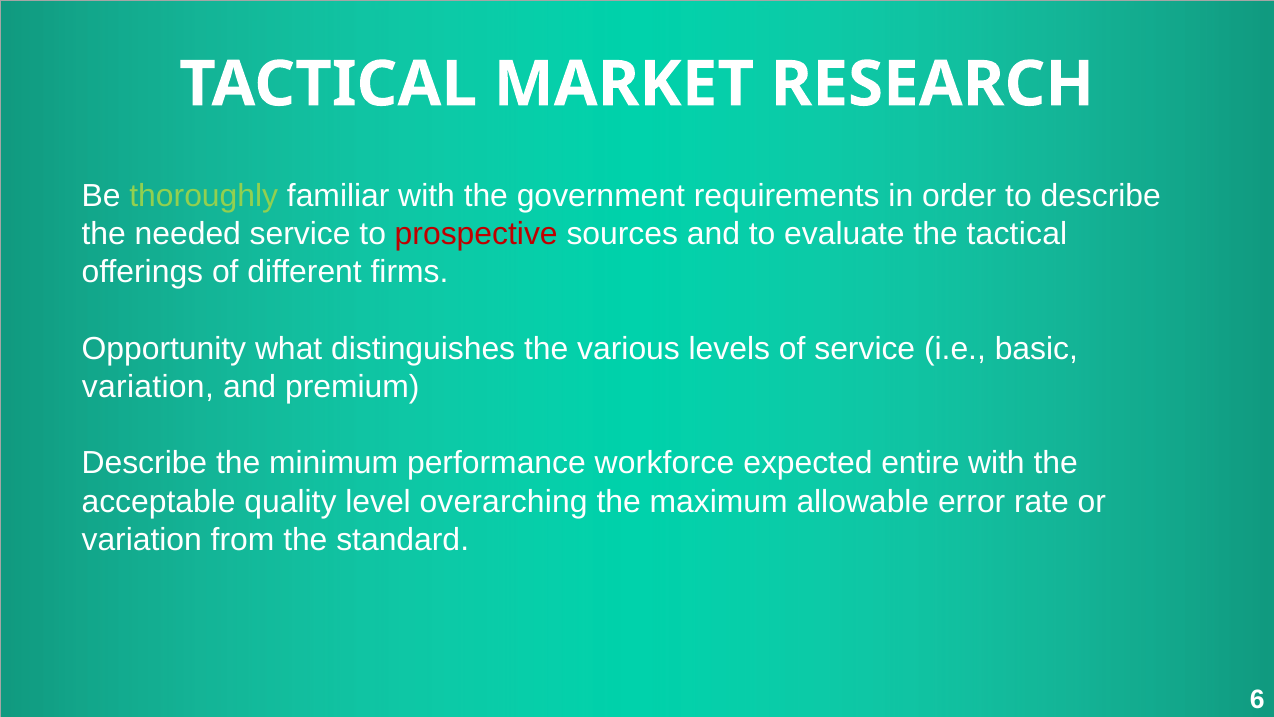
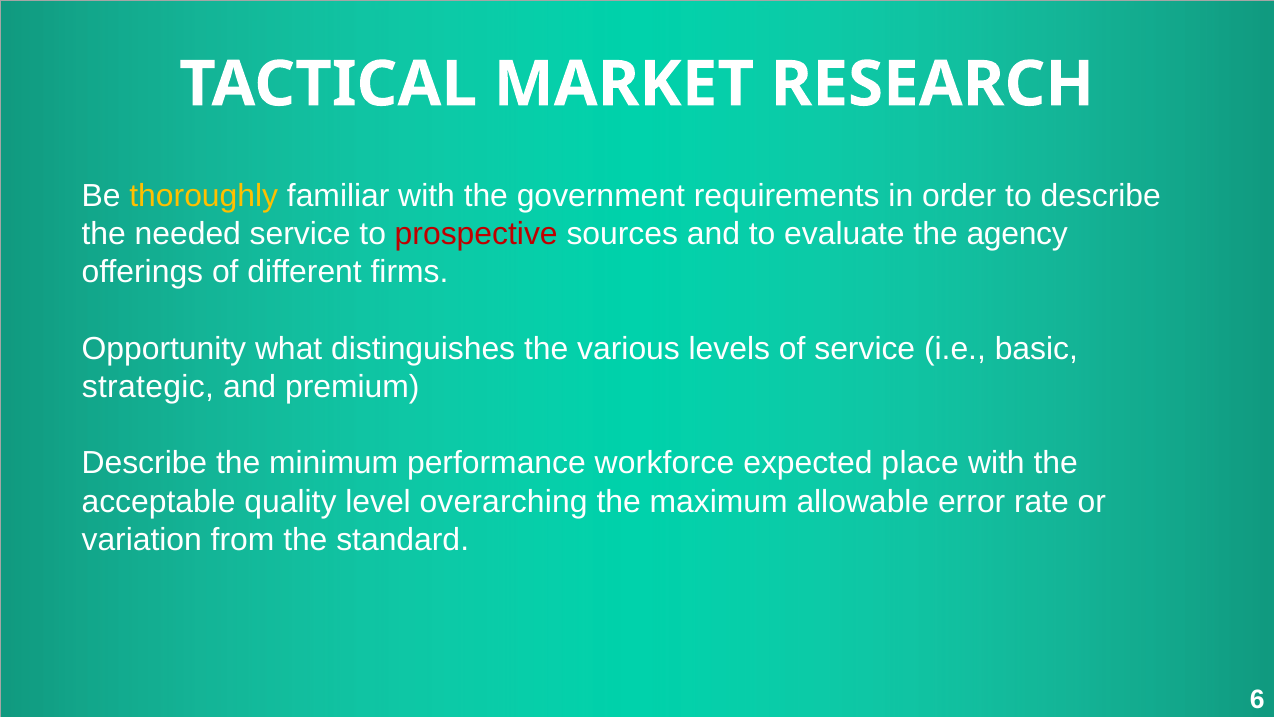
thoroughly colour: light green -> yellow
the tactical: tactical -> agency
variation at (148, 387): variation -> strategic
entire: entire -> place
